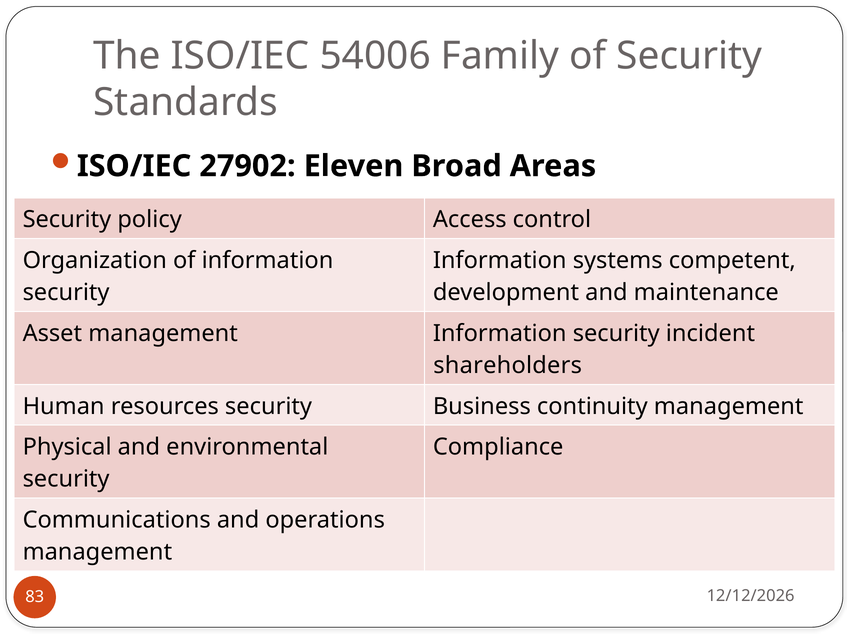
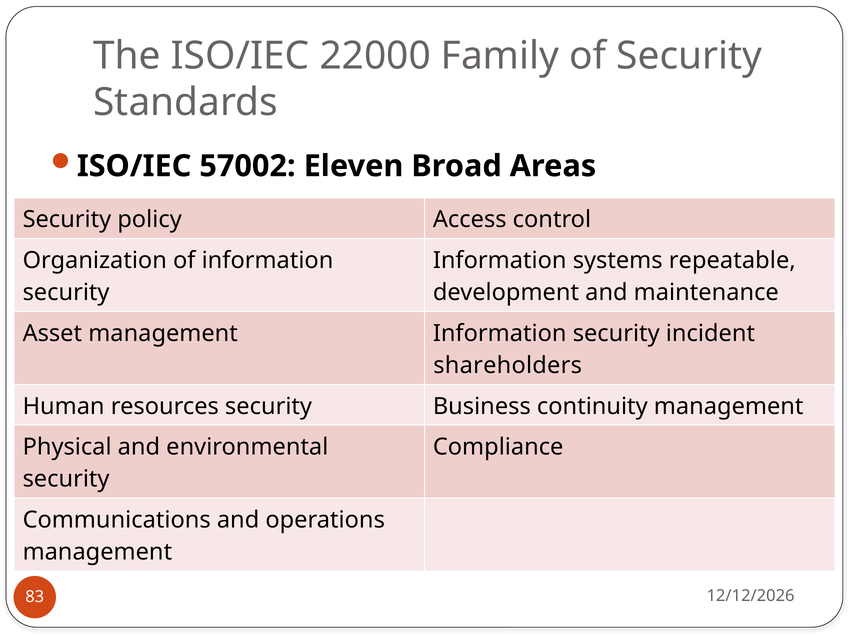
54006: 54006 -> 22000
27902: 27902 -> 57002
competent: competent -> repeatable
